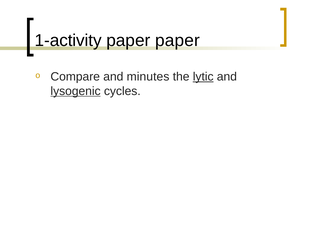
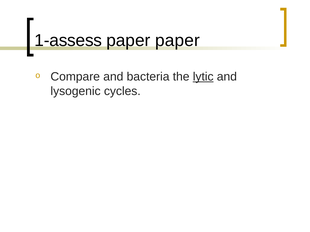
1-activity: 1-activity -> 1-assess
minutes: minutes -> bacteria
lysogenic underline: present -> none
